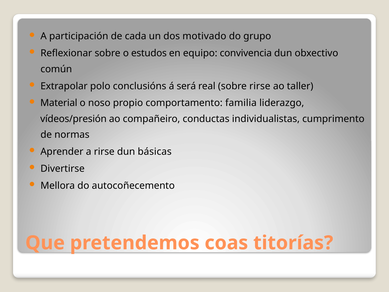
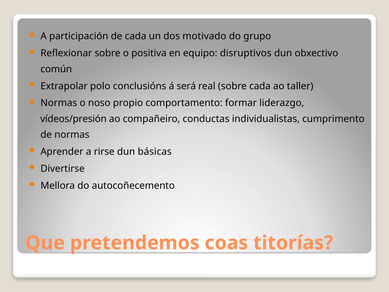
estudos: estudos -> positiva
convivencia: convivencia -> disruptivos
sobre rirse: rirse -> cada
Material at (59, 103): Material -> Normas
familia: familia -> formar
